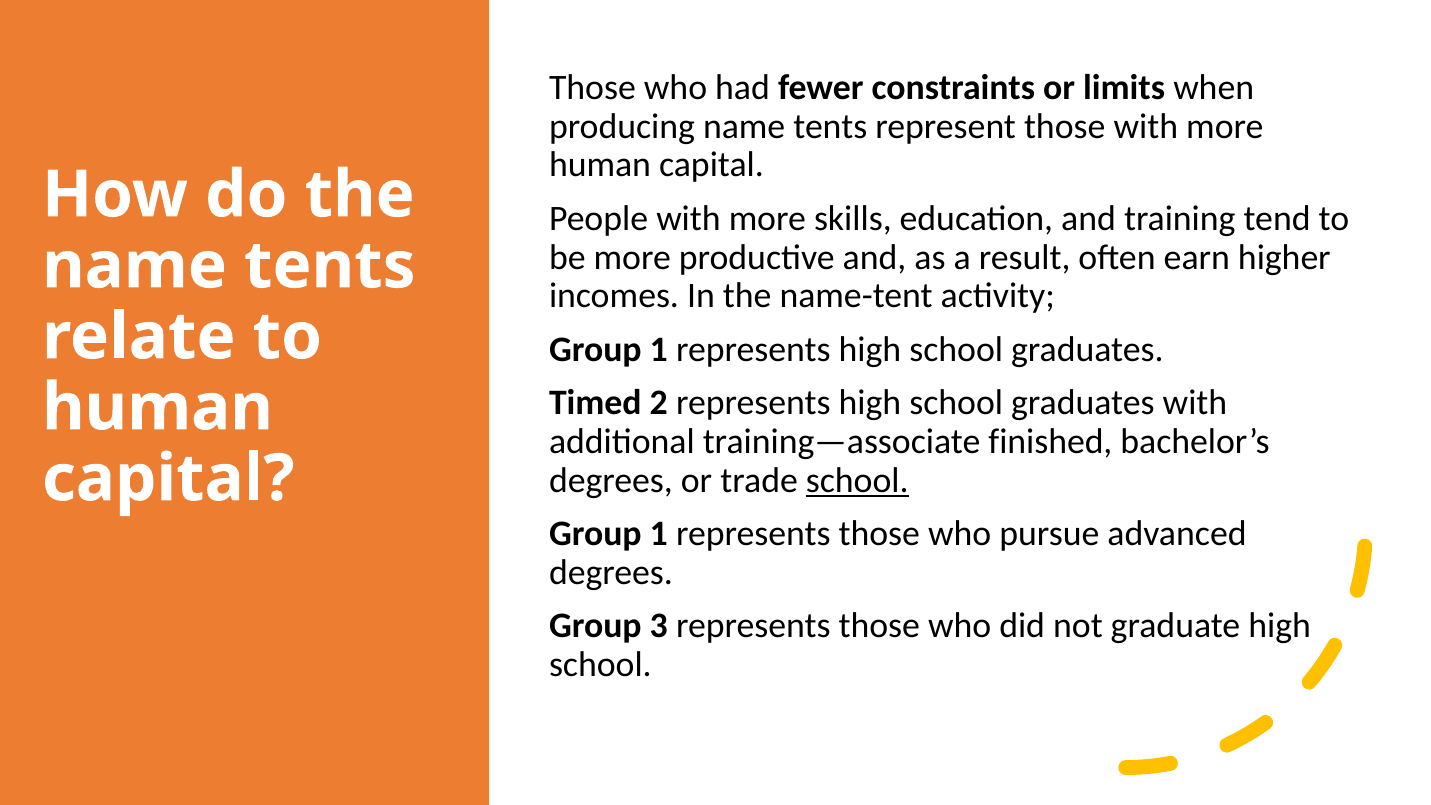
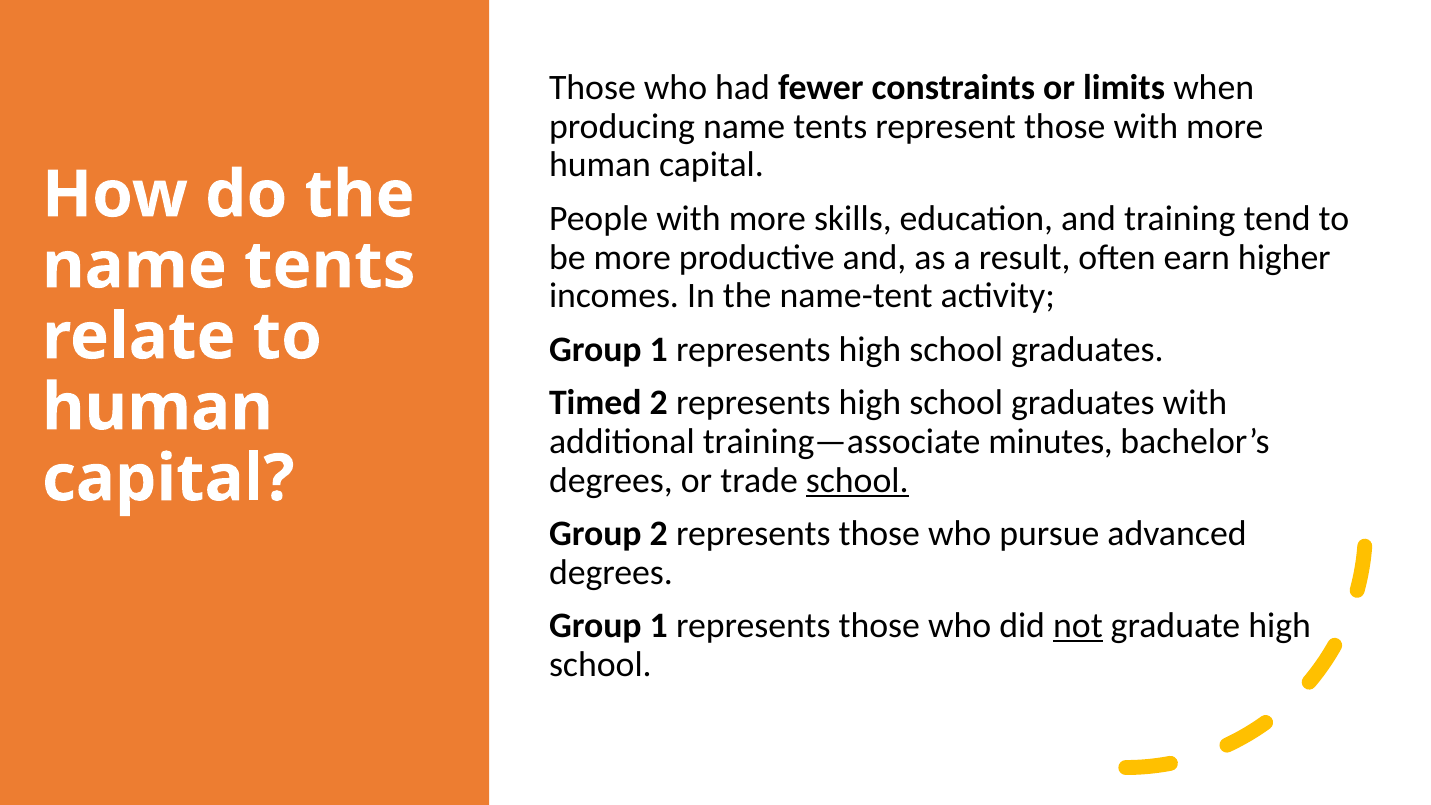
finished: finished -> minutes
1 at (659, 534): 1 -> 2
3 at (659, 626): 3 -> 1
not underline: none -> present
